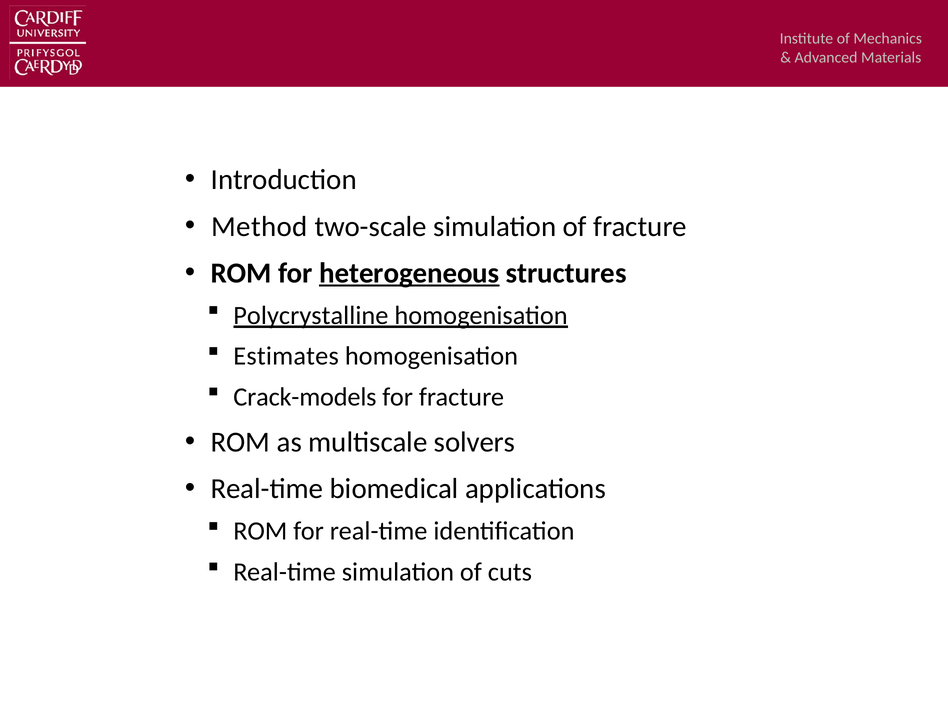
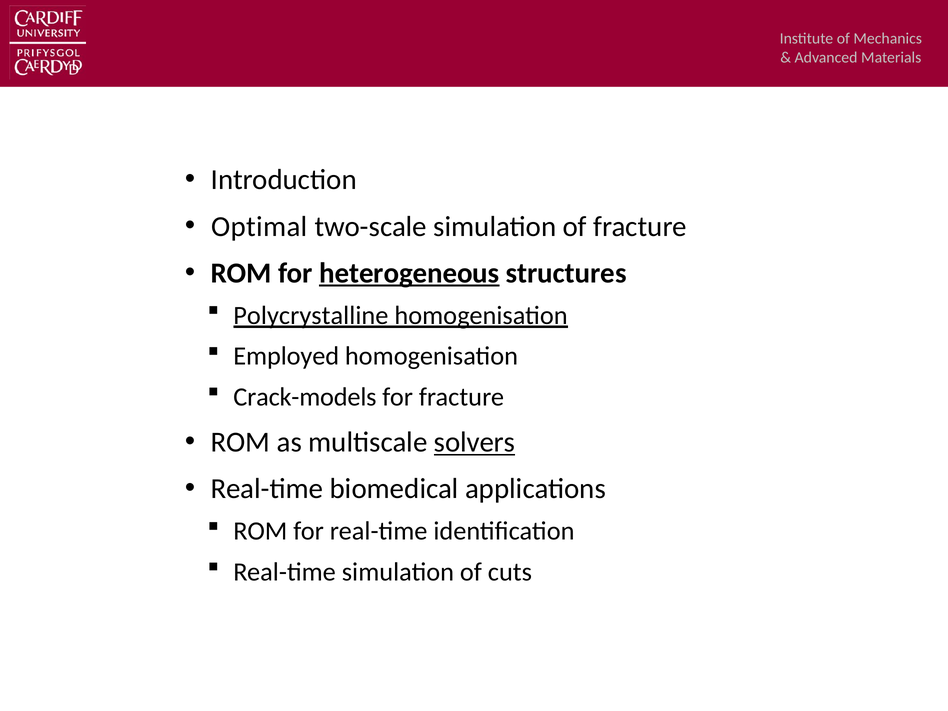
Method: Method -> Optimal
Estimates: Estimates -> Employed
solvers underline: none -> present
